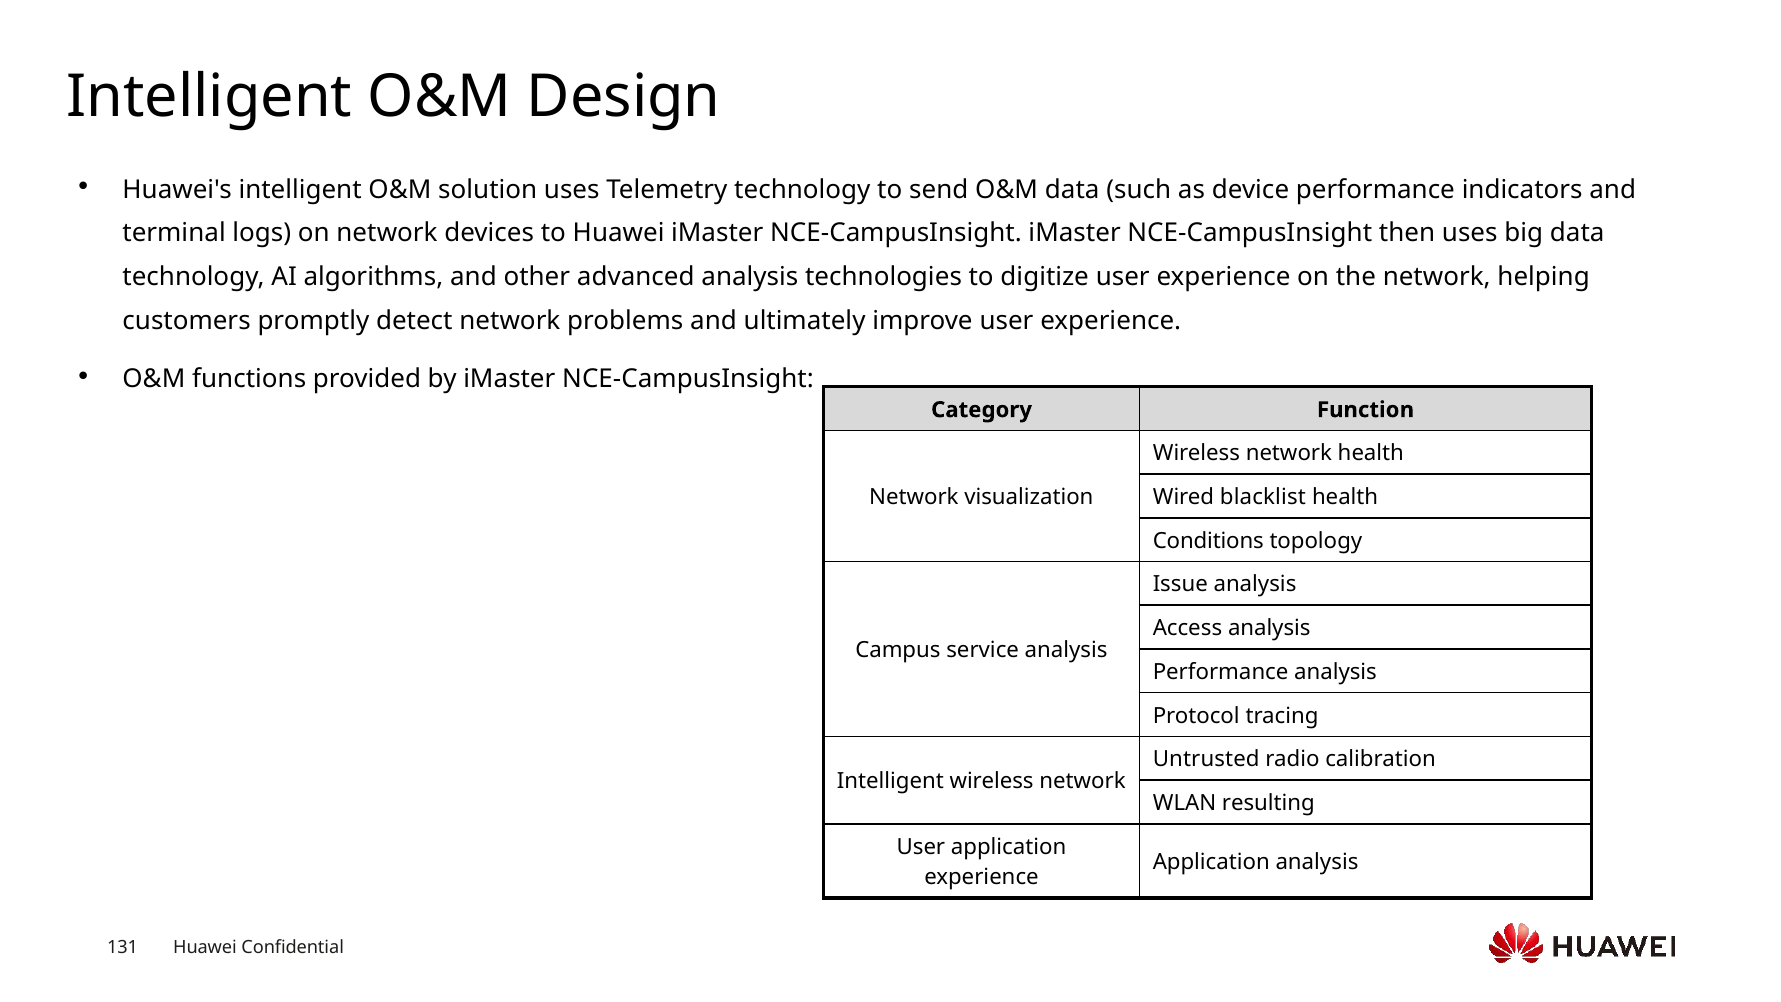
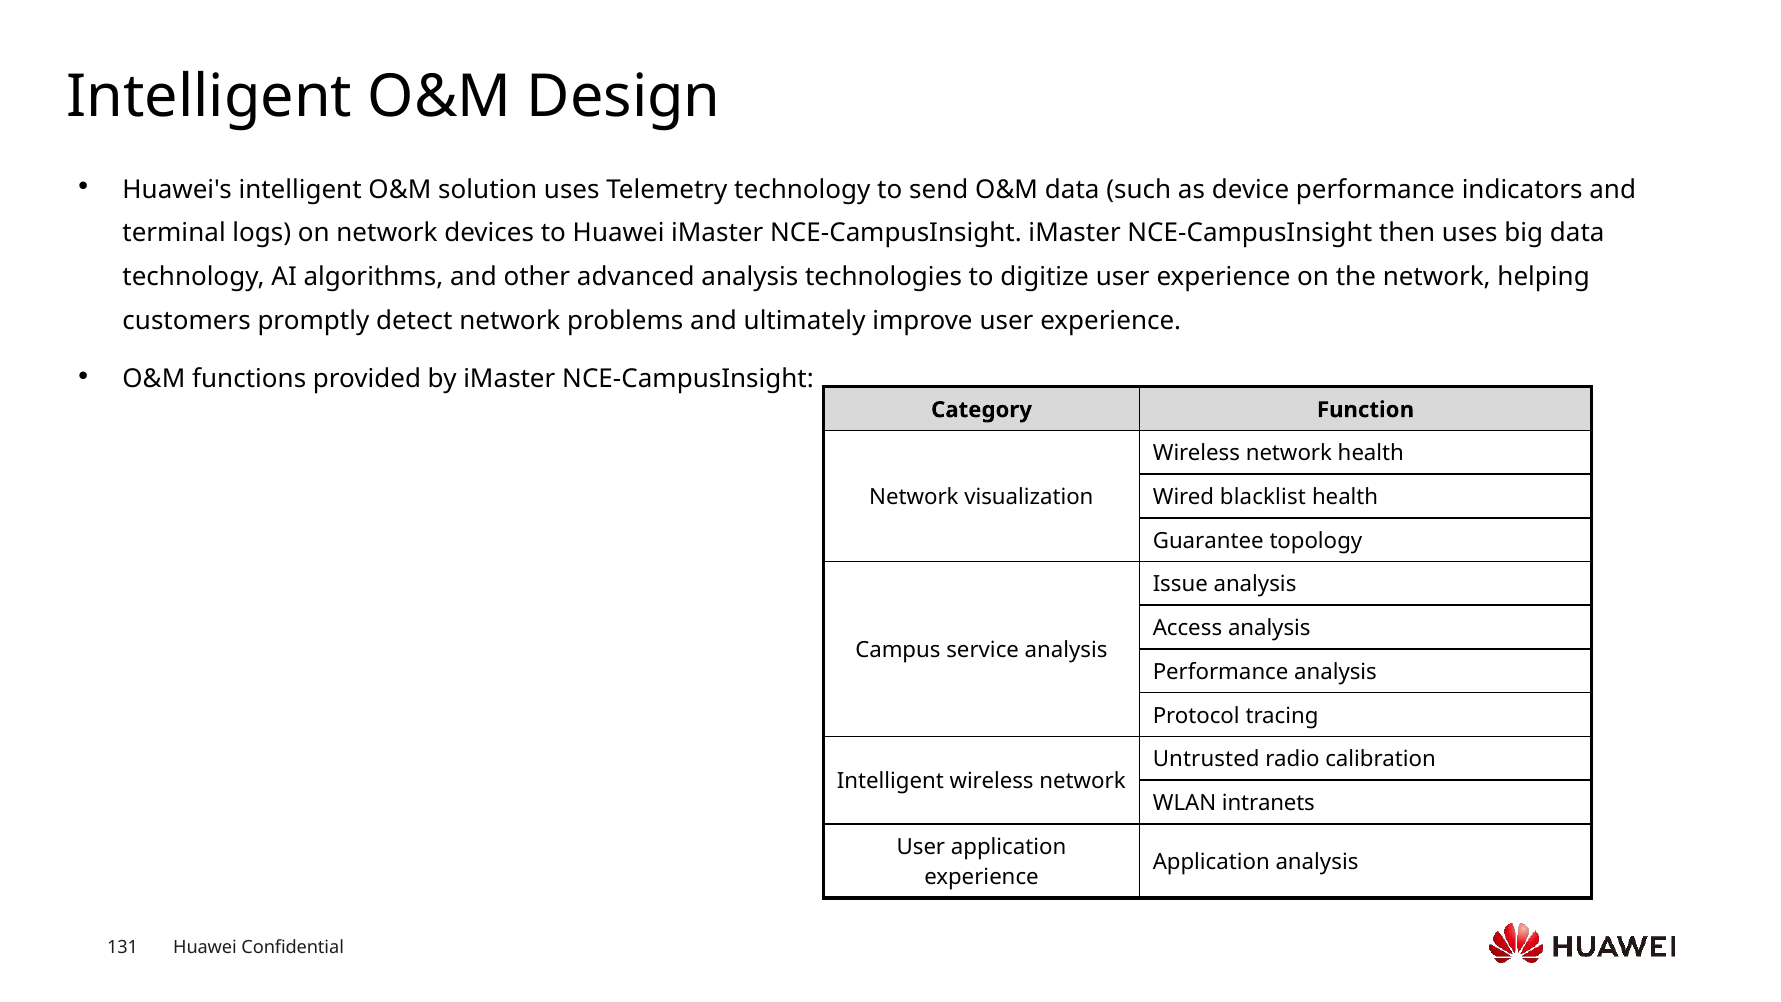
Conditions: Conditions -> Guarantee
resulting: resulting -> intranets
